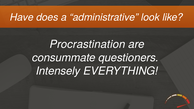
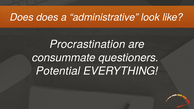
Have at (22, 17): Have -> Does
Intensely: Intensely -> Potential
